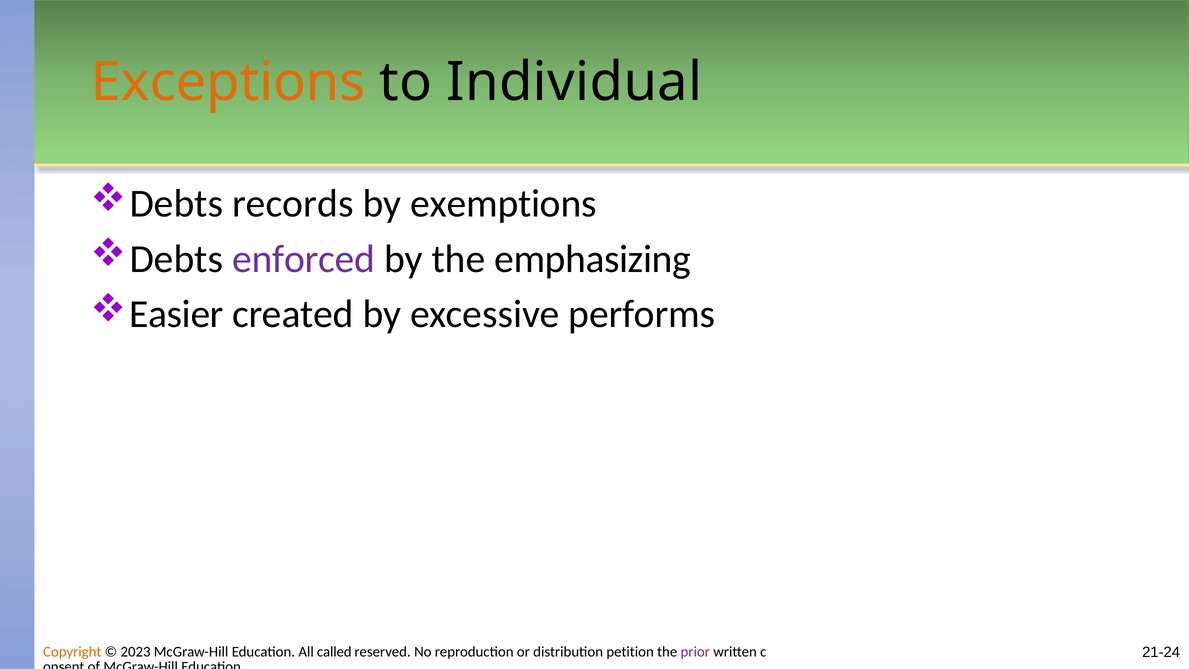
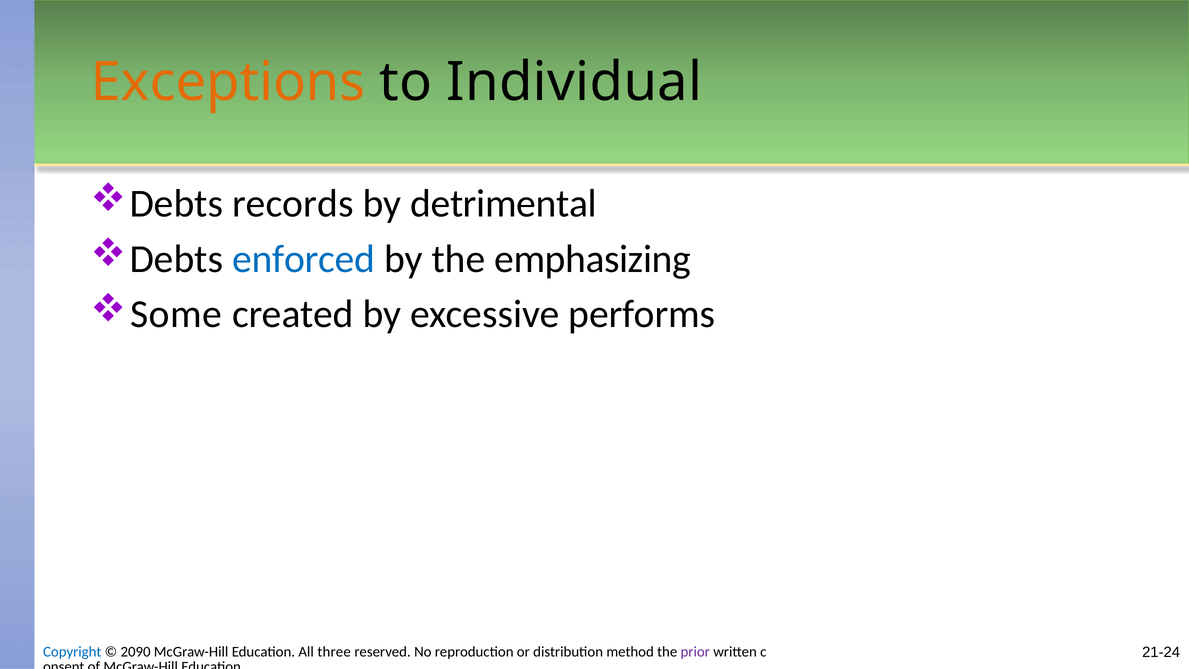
exemptions: exemptions -> detrimental
enforced colour: purple -> blue
Easier: Easier -> Some
Copyright colour: orange -> blue
2023: 2023 -> 2090
called: called -> three
petition: petition -> method
